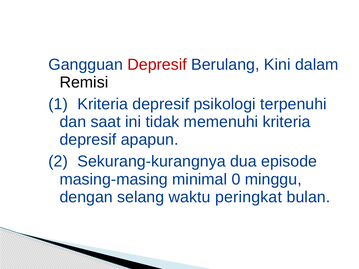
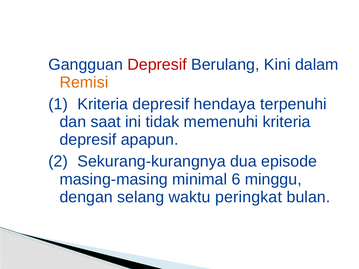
Remisi colour: black -> orange
psikologi: psikologi -> hendaya
0: 0 -> 6
